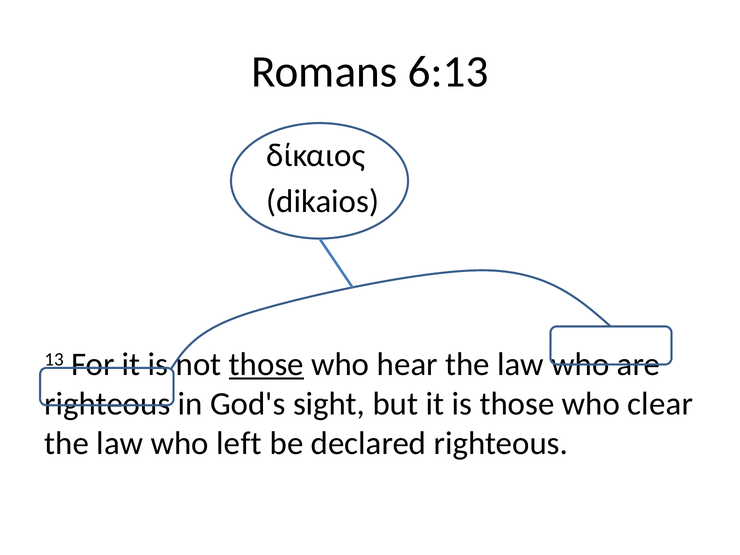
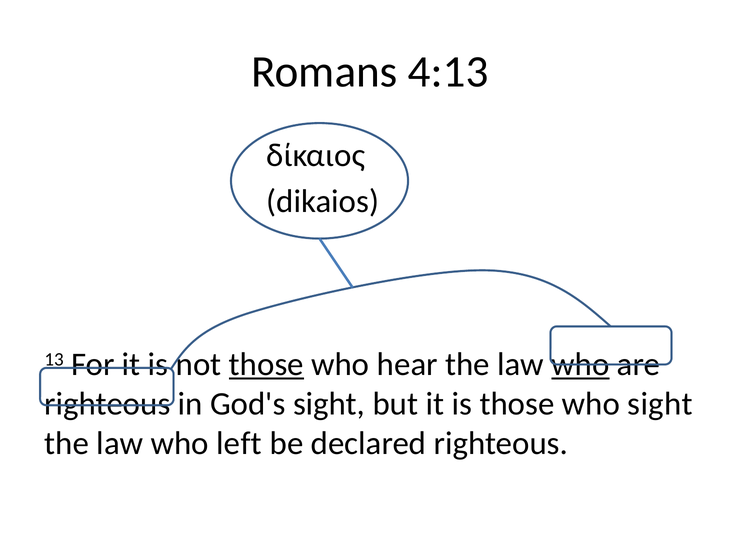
6:13: 6:13 -> 4:13
who at (580, 365) underline: none -> present
who clear: clear -> sight
